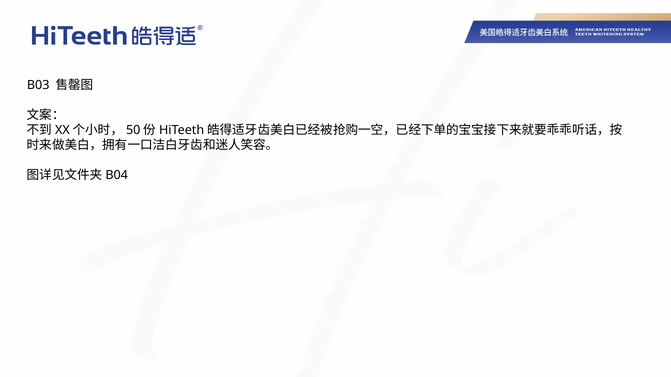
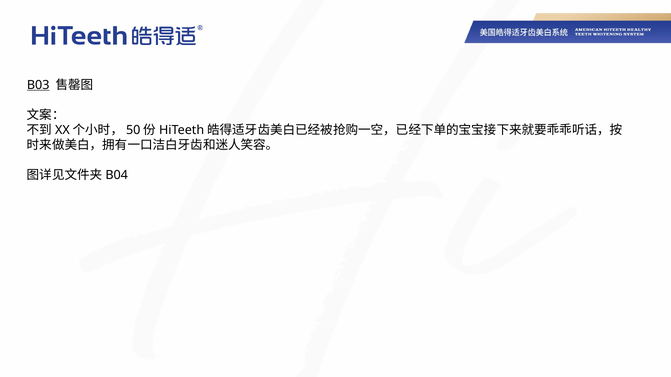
B03 underline: none -> present
